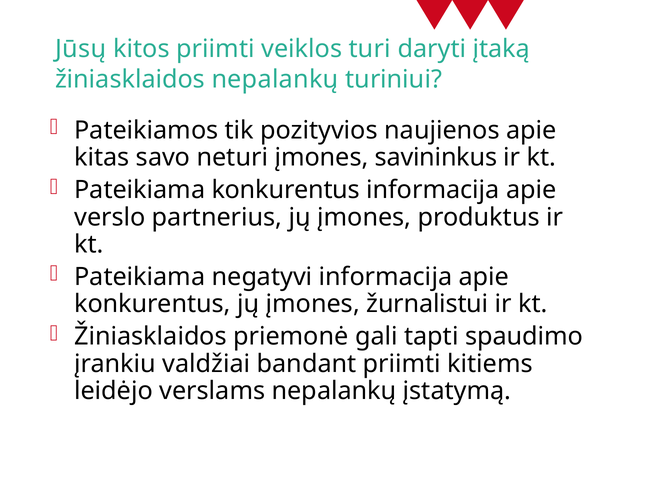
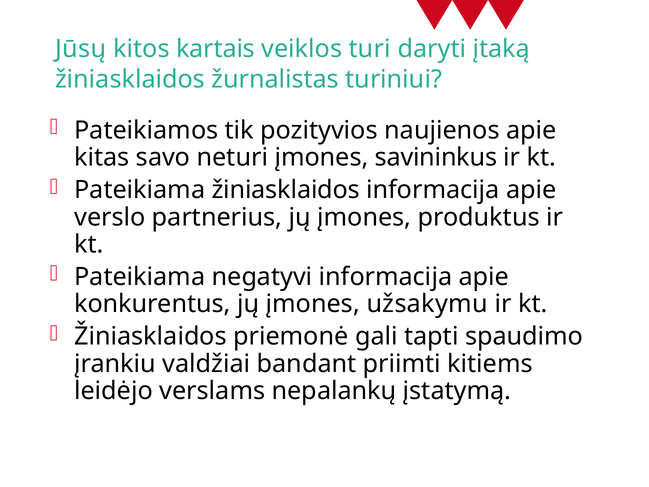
kitos priimti: priimti -> kartais
žiniasklaidos nepalankų: nepalankų -> žurnalistas
Pateikiama konkurentus: konkurentus -> žiniasklaidos
žurnalistui: žurnalistui -> užsakymu
